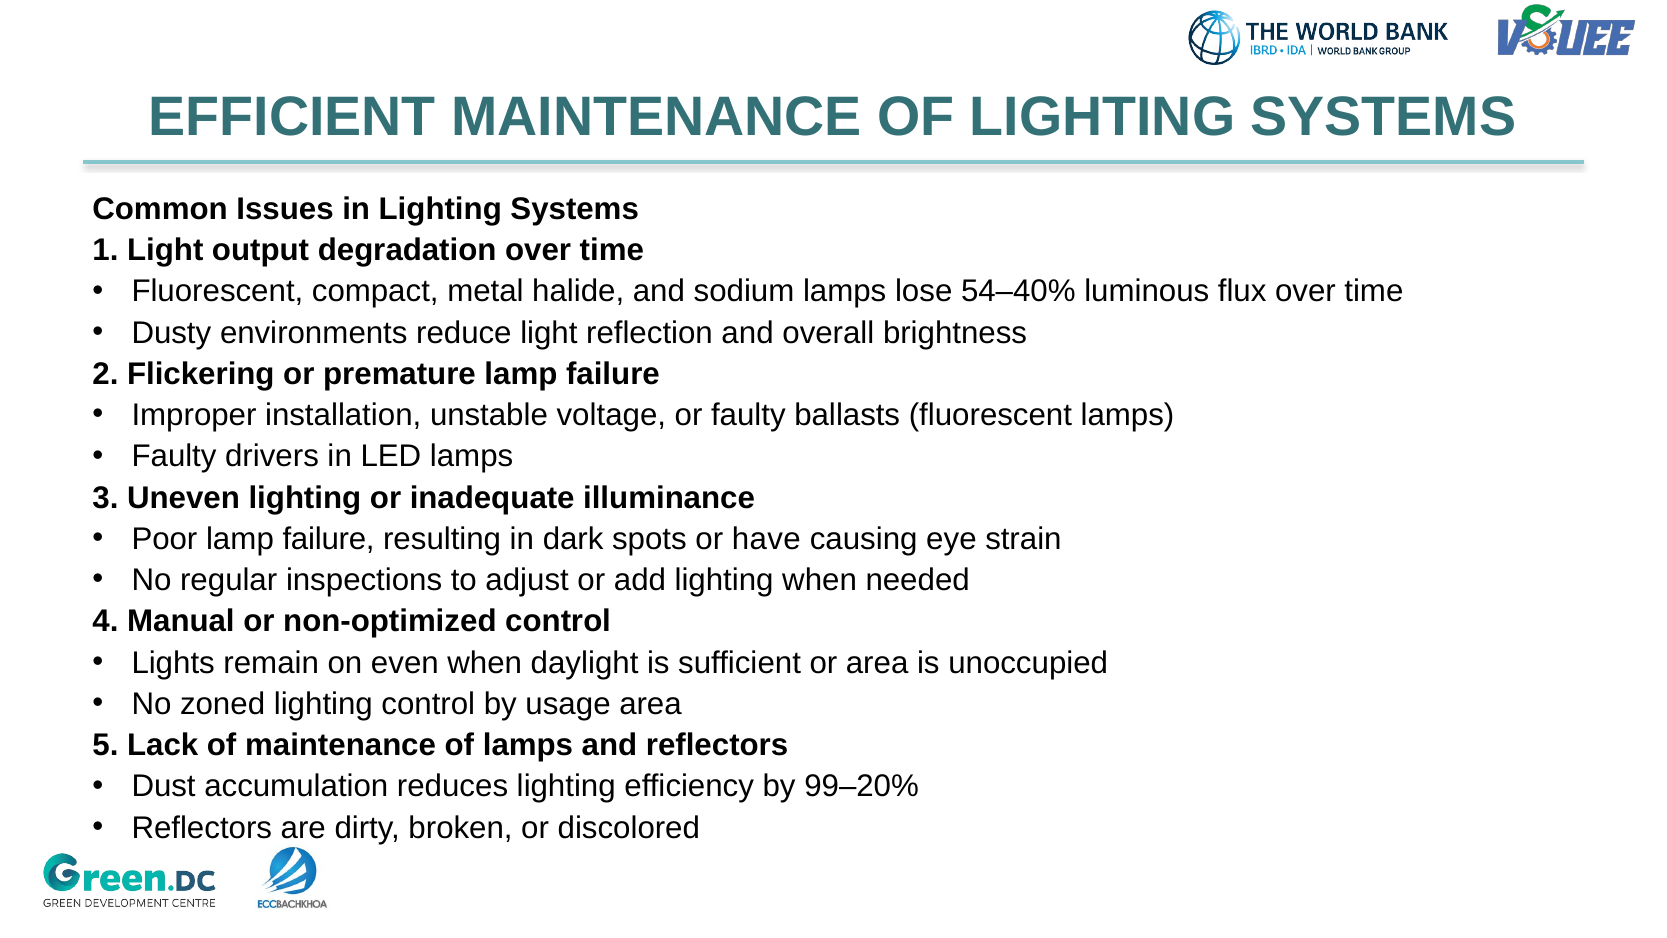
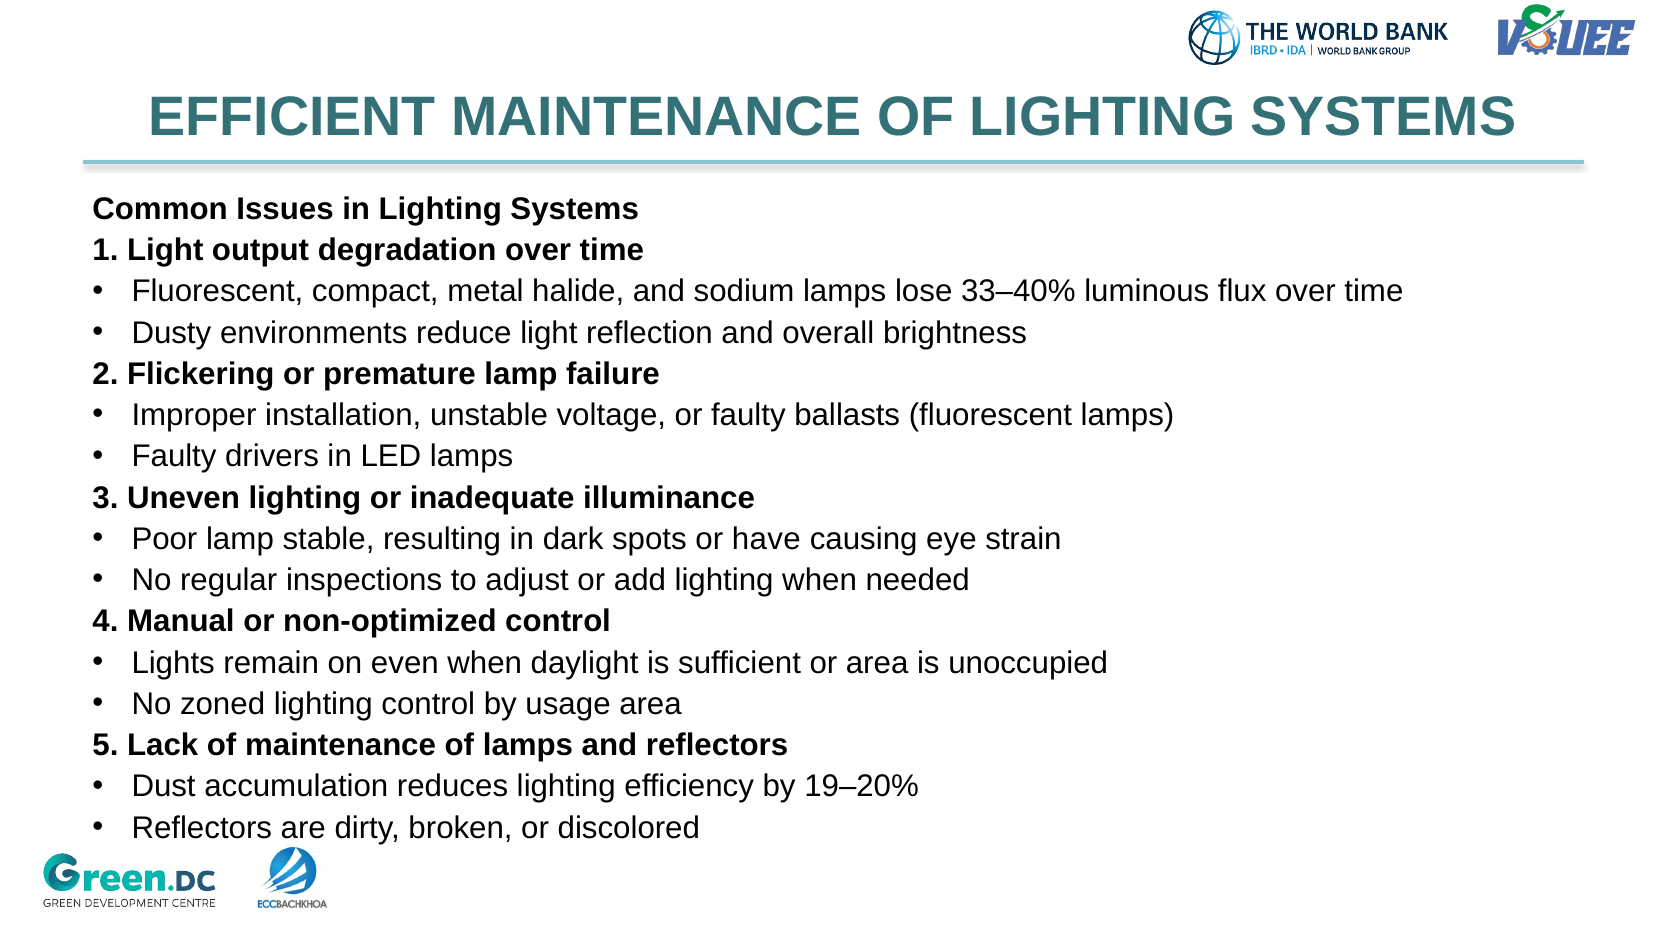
54–40%: 54–40% -> 33–40%
Poor lamp failure: failure -> stable
99–20%: 99–20% -> 19–20%
